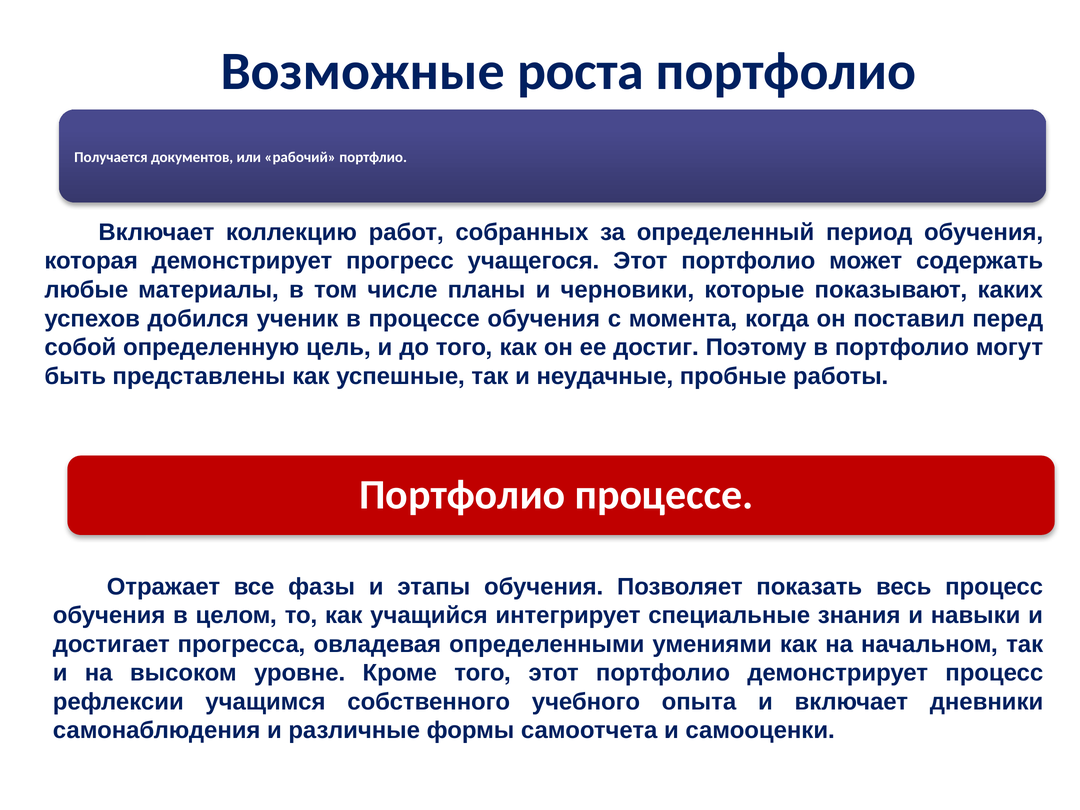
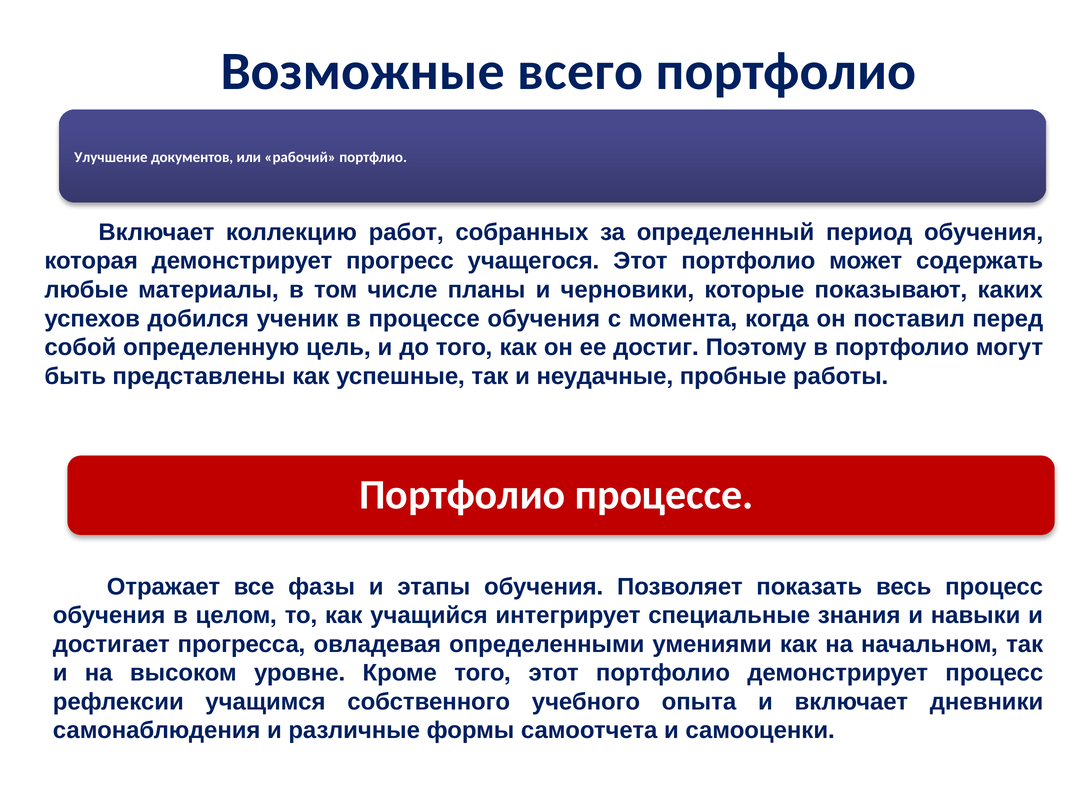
роста: роста -> всего
Получается: Получается -> Улучшение
